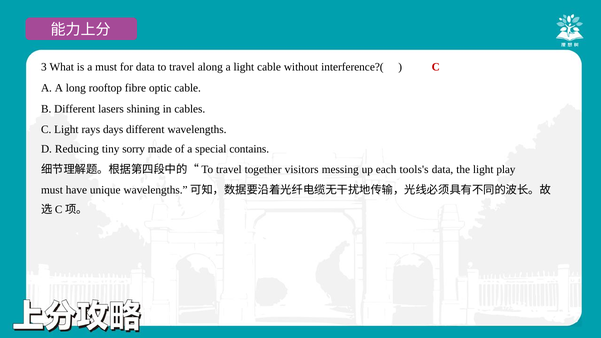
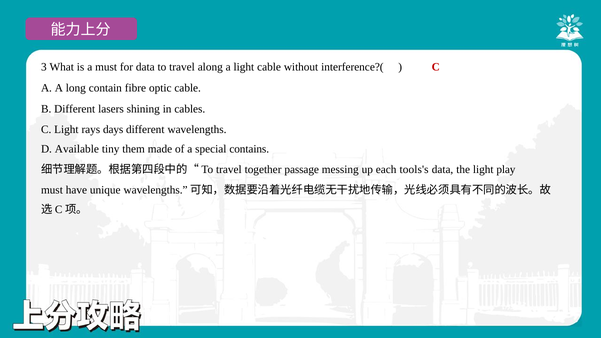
rooftop: rooftop -> contain
Reducing: Reducing -> Available
sorry: sorry -> them
visitors: visitors -> passage
